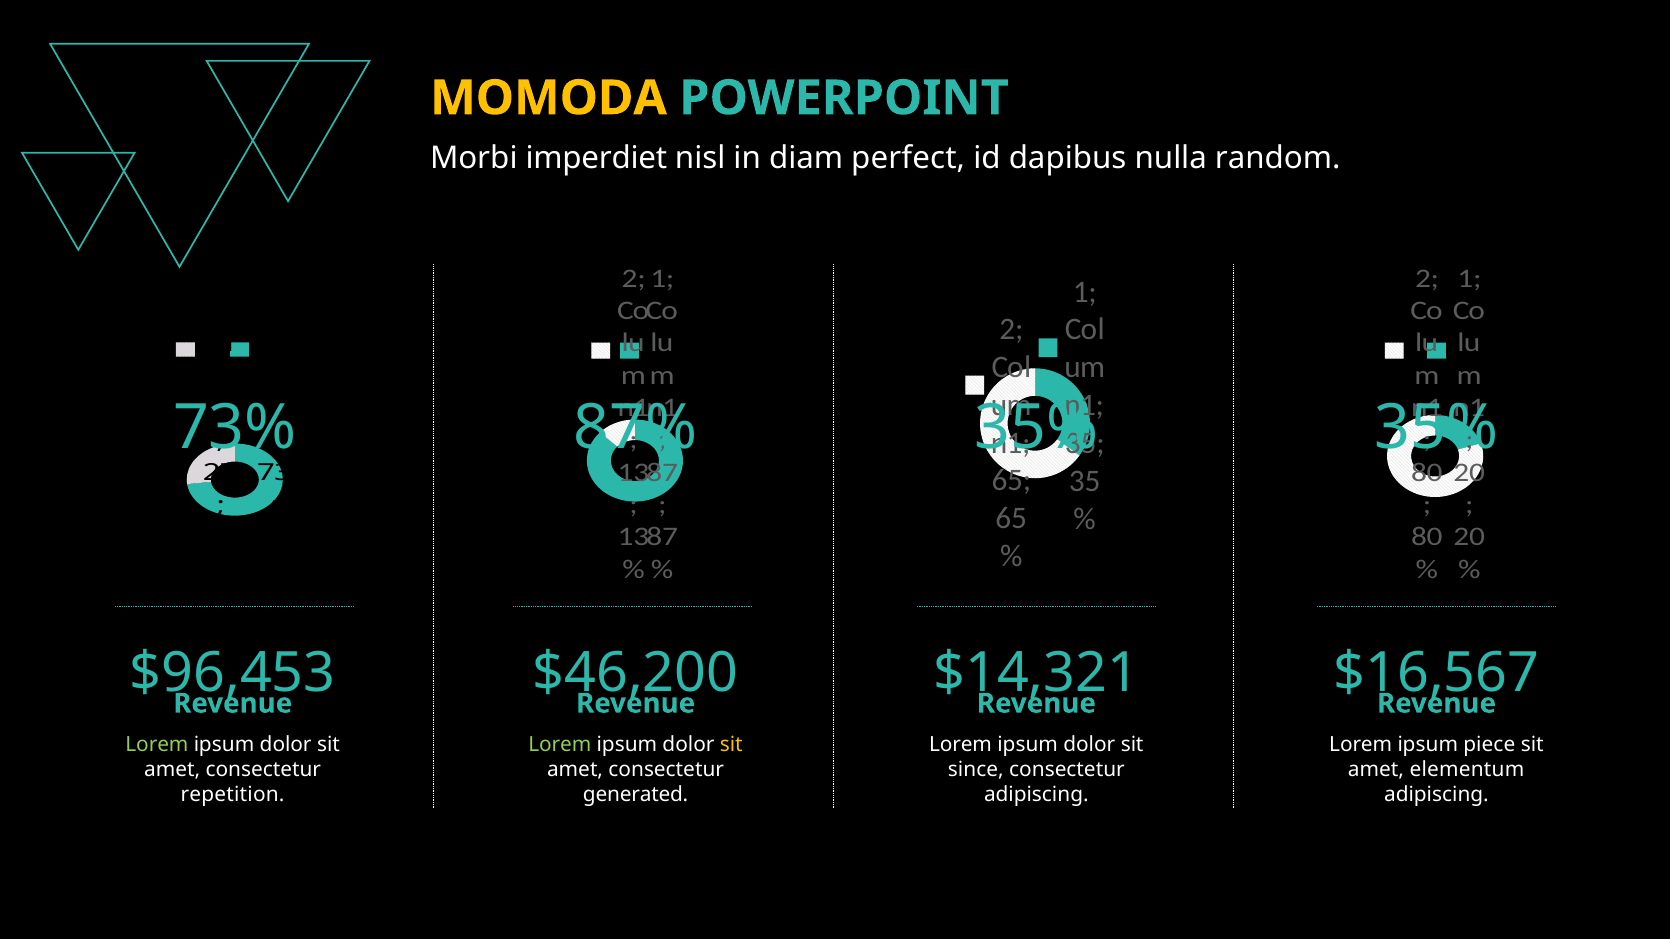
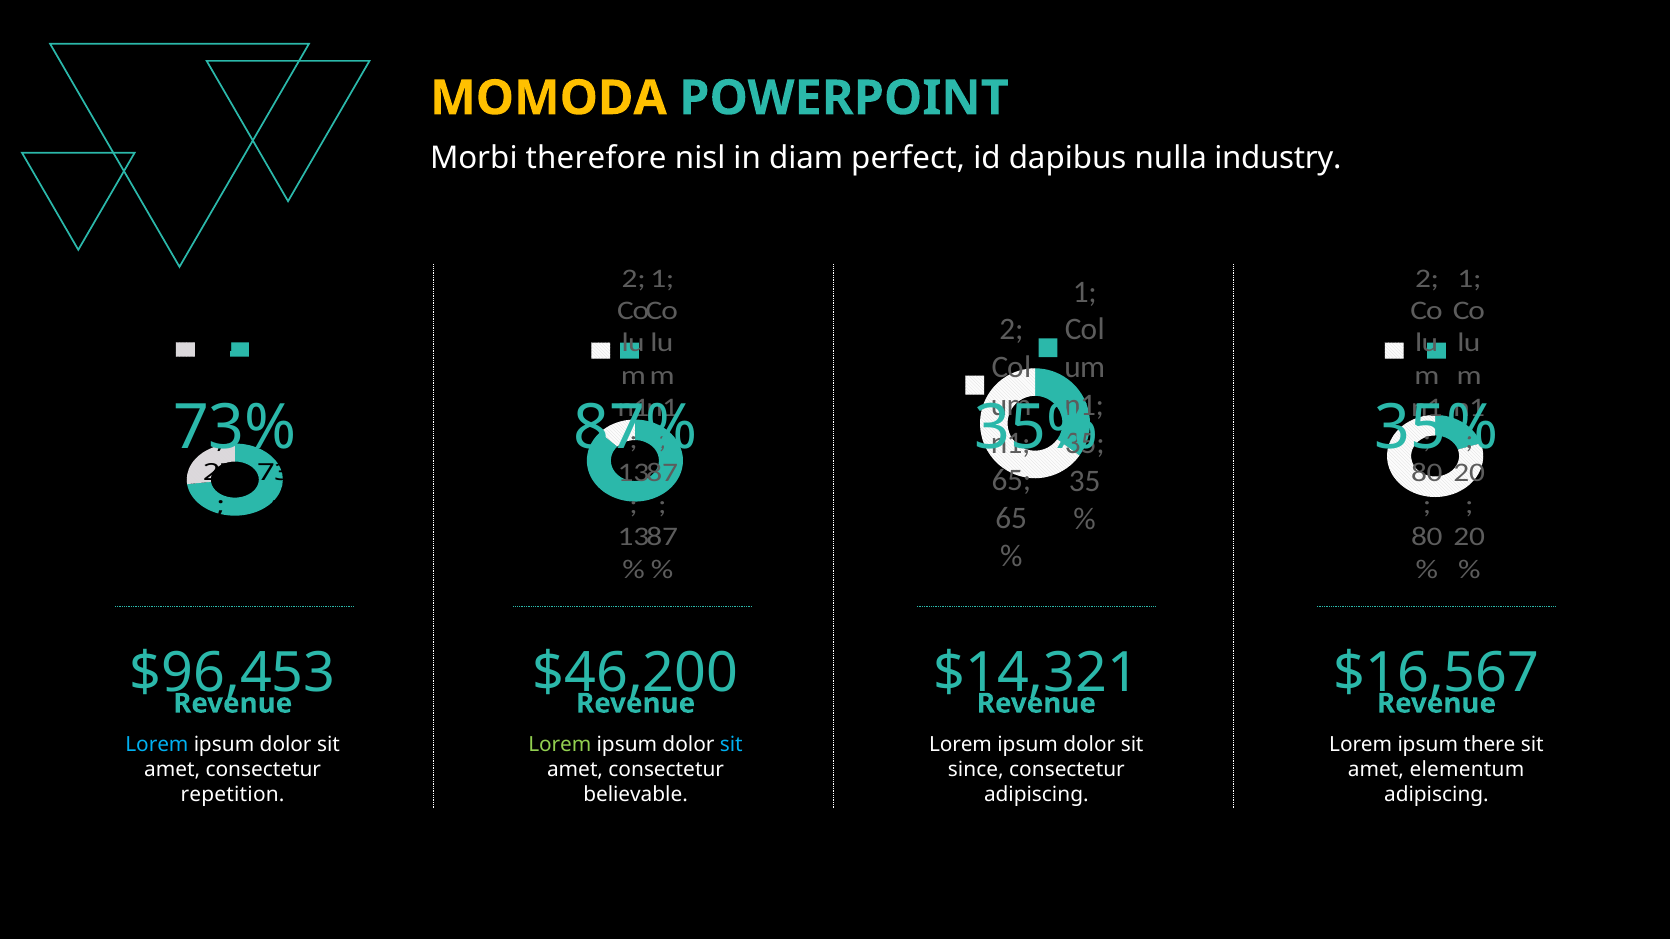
imperdiet: imperdiet -> therefore
random: random -> industry
Lorem at (157, 745) colour: light green -> light blue
sit at (731, 745) colour: yellow -> light blue
piece: piece -> there
generated: generated -> believable
